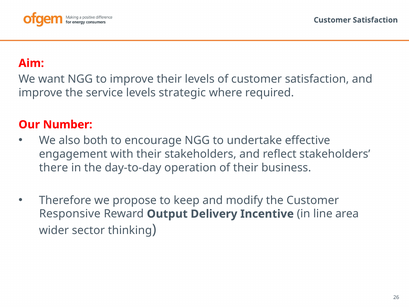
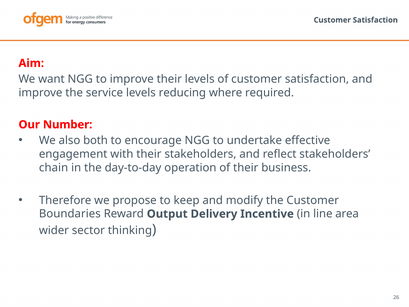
strategic: strategic -> reducing
there: there -> chain
Responsive: Responsive -> Boundaries
